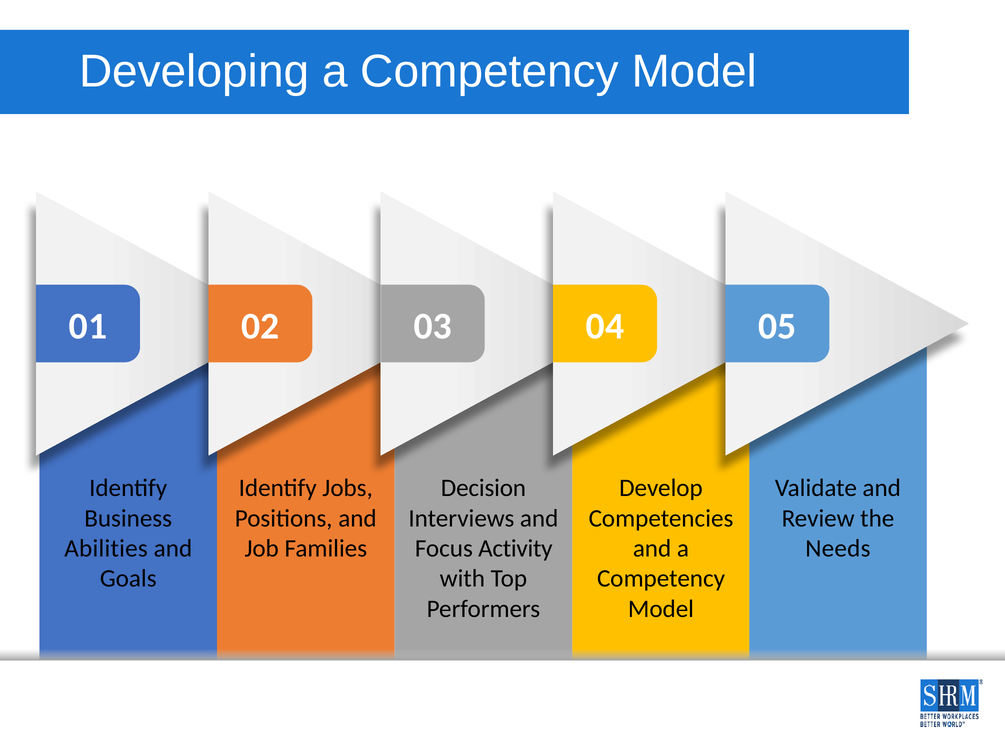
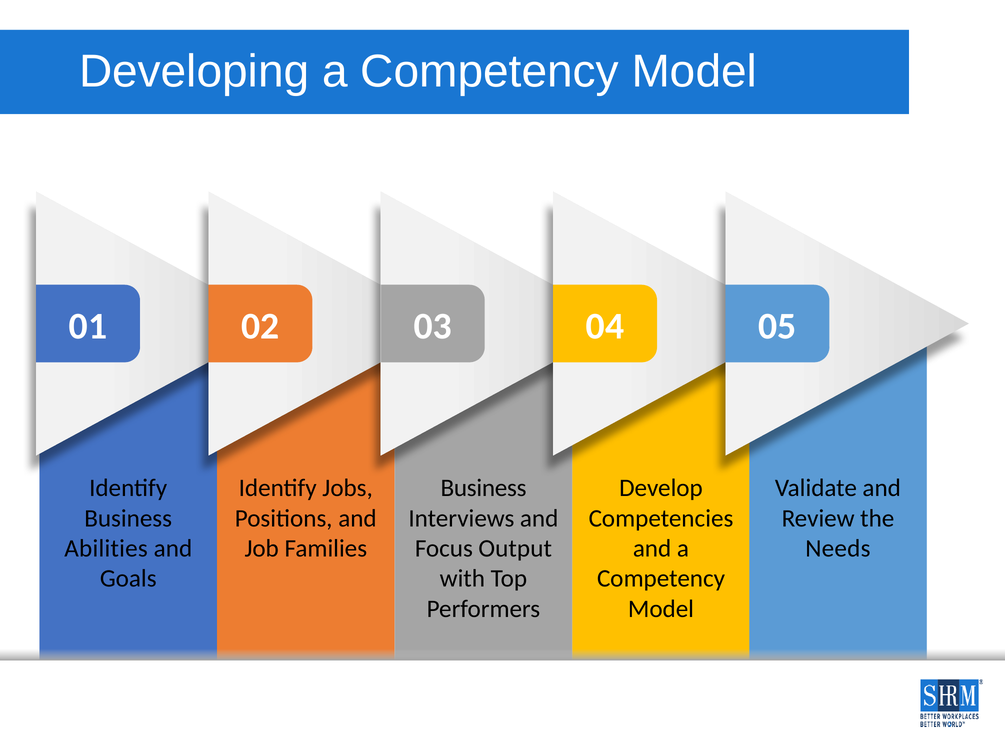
Decision at (483, 488): Decision -> Business
Activity: Activity -> Output
